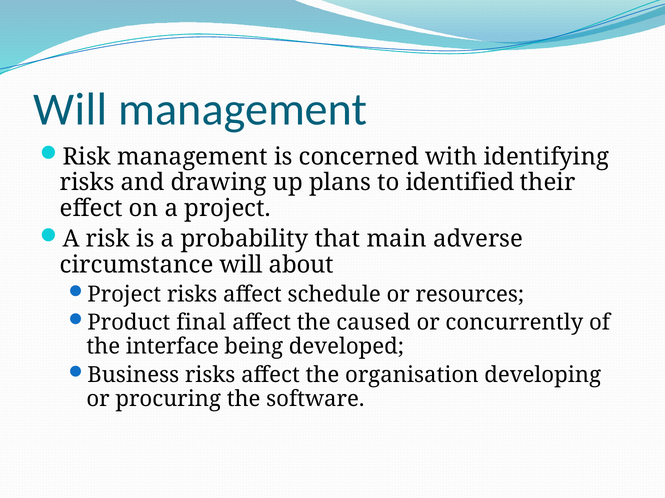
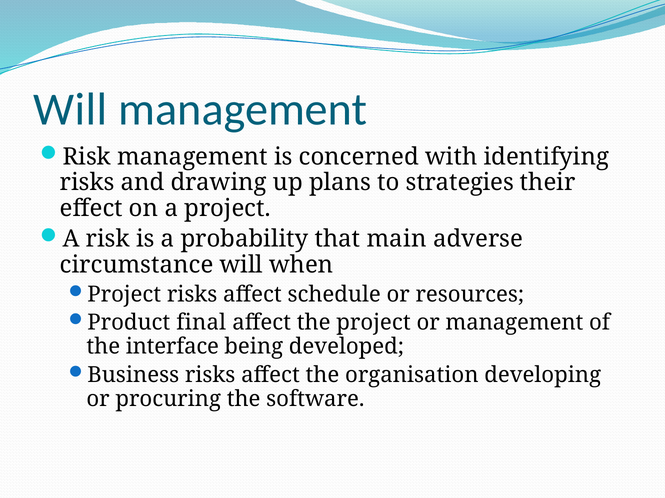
identified: identified -> strategies
about: about -> when
the caused: caused -> project
or concurrently: concurrently -> management
